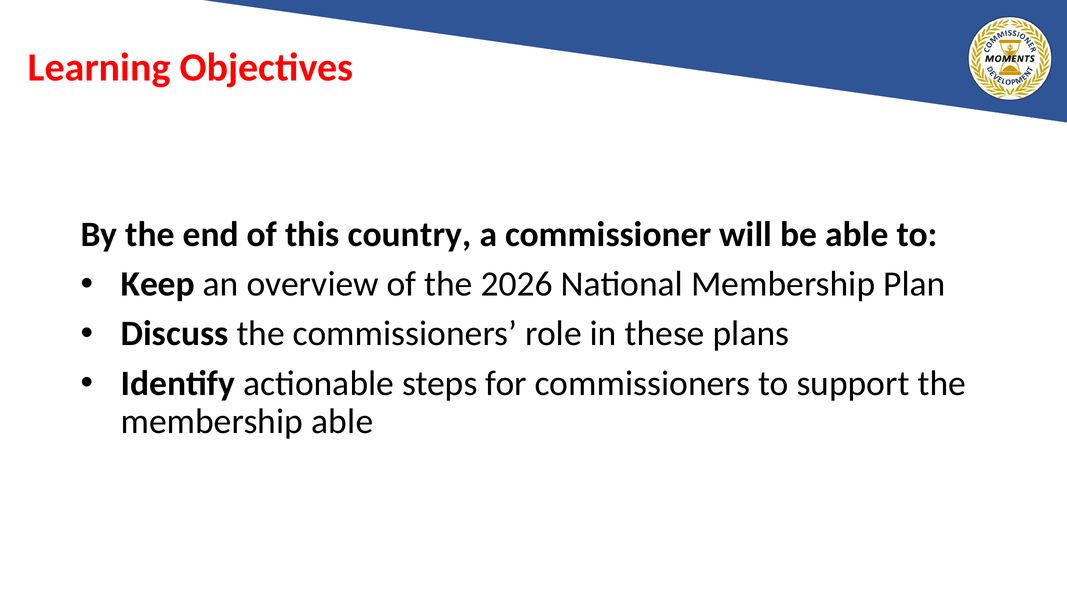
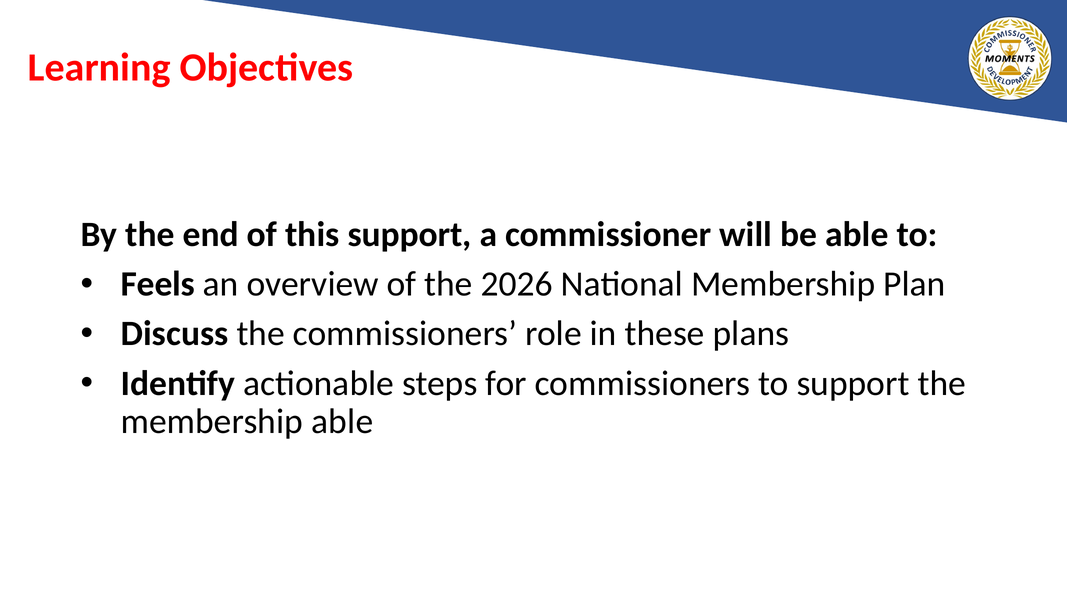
this country: country -> support
Keep: Keep -> Feels
